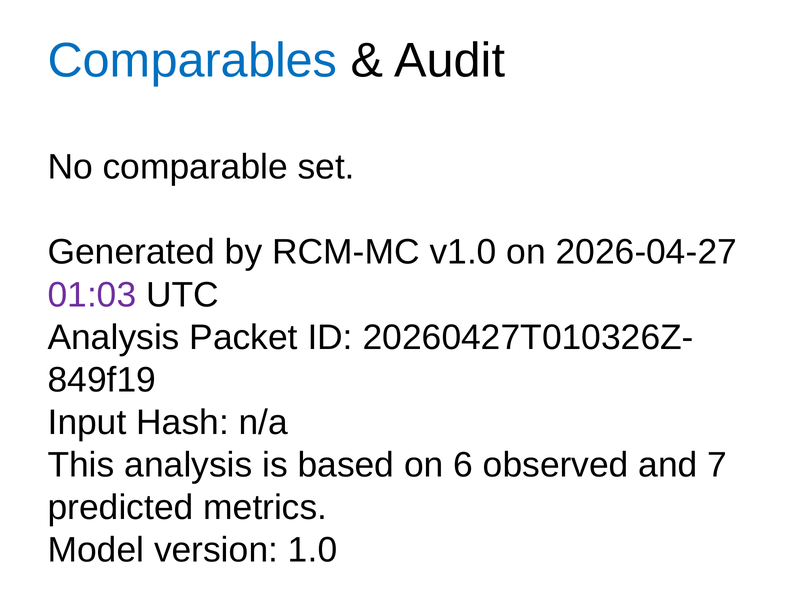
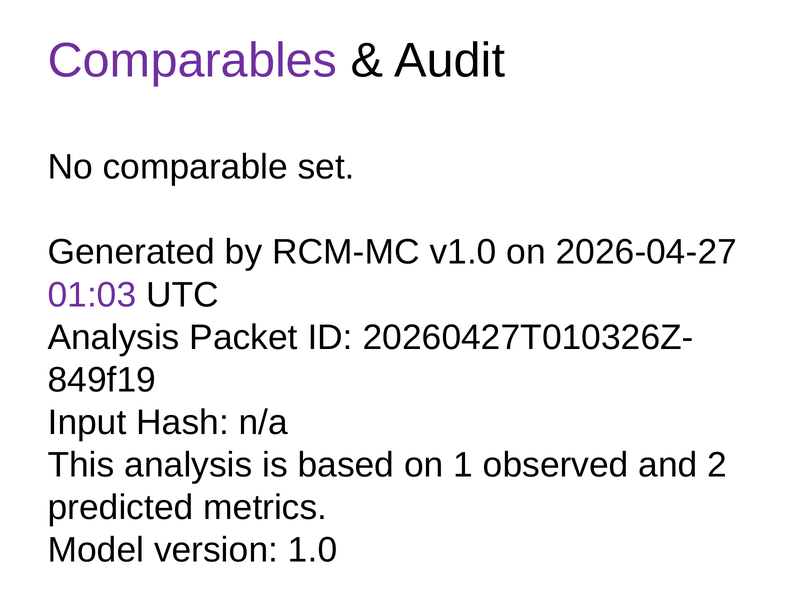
Comparables colour: blue -> purple
6: 6 -> 1
7: 7 -> 2
